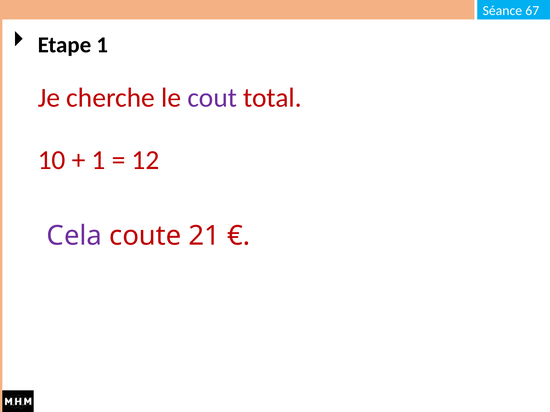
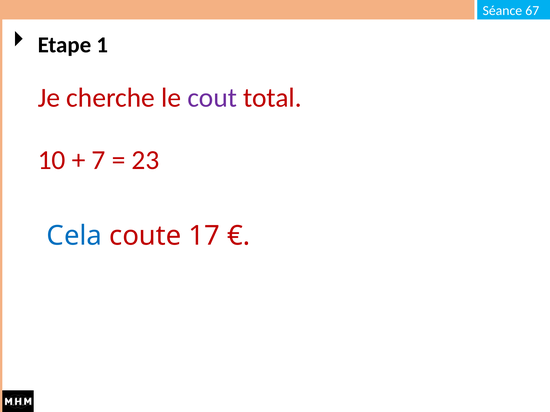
1 at (99, 160): 1 -> 7
12: 12 -> 23
Cela colour: purple -> blue
21: 21 -> 17
